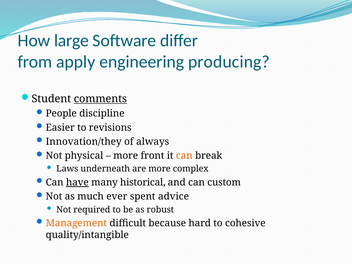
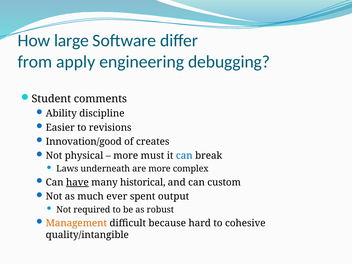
producing: producing -> debugging
comments underline: present -> none
People: People -> Ability
Innovation/they: Innovation/they -> Innovation/good
always: always -> creates
front: front -> must
can at (184, 156) colour: orange -> blue
advice: advice -> output
